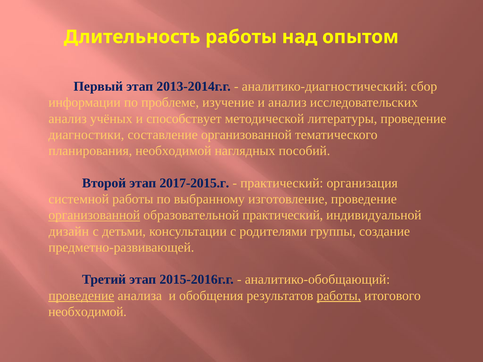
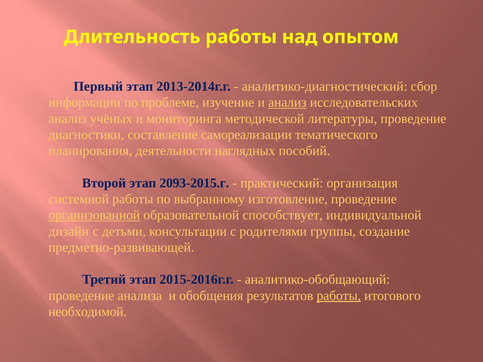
анализ at (287, 103) underline: none -> present
способствует: способствует -> мониторинга
составление организованной: организованной -> самореализации
планирования необходимой: необходимой -> деятельности
2017-2015.г: 2017-2015.г -> 2093-2015.г
образовательной практический: практический -> способствует
проведение at (81, 296) underline: present -> none
